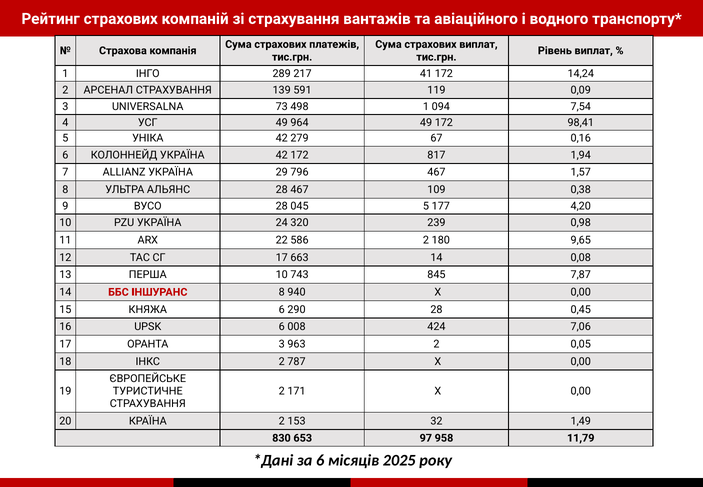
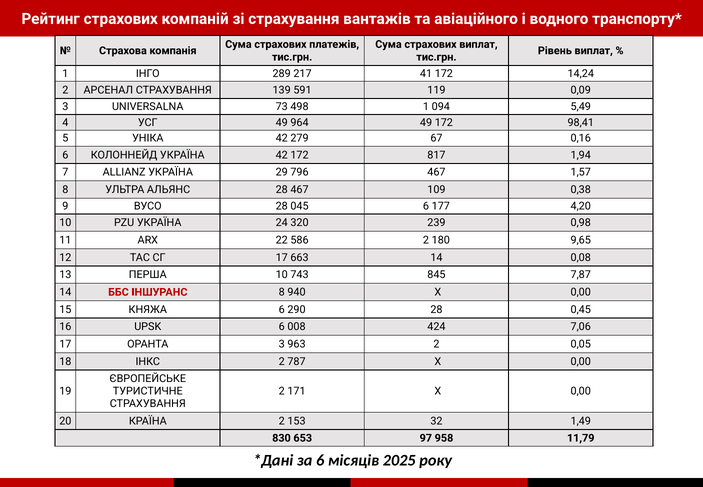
7,54: 7,54 -> 5,49
045 5: 5 -> 6
